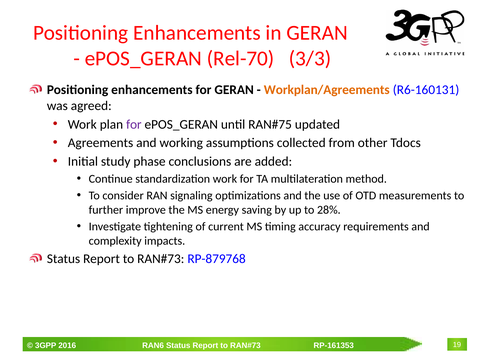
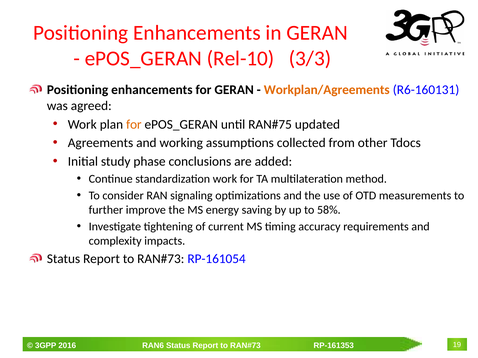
Rel-70: Rel-70 -> Rel-10
for at (134, 124) colour: purple -> orange
28%: 28% -> 58%
RP-879768: RP-879768 -> RP-161054
